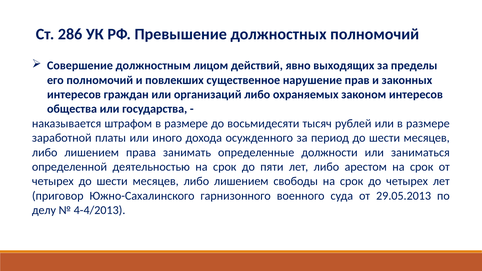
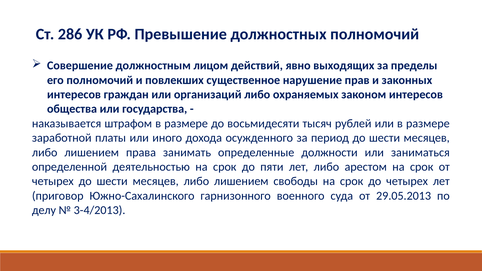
4-4/2013: 4-4/2013 -> 3-4/2013
